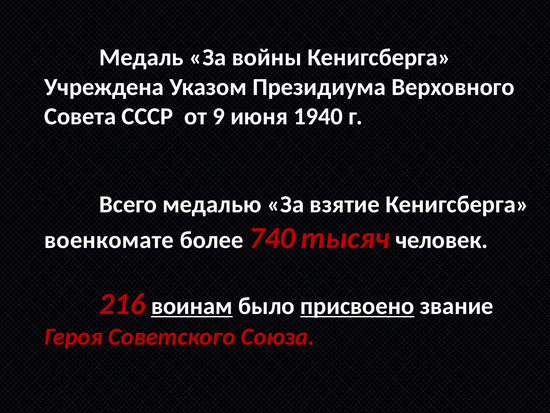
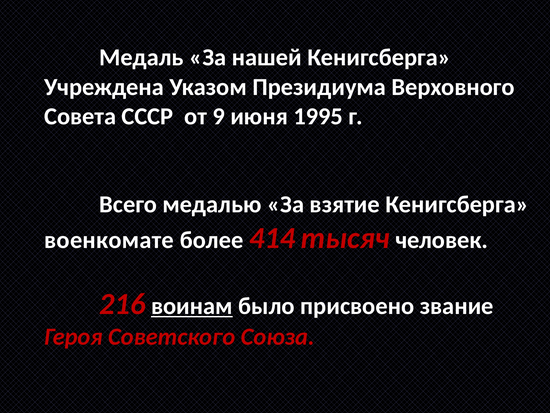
войны: войны -> нашей
1940: 1940 -> 1995
740: 740 -> 414
присвоено underline: present -> none
